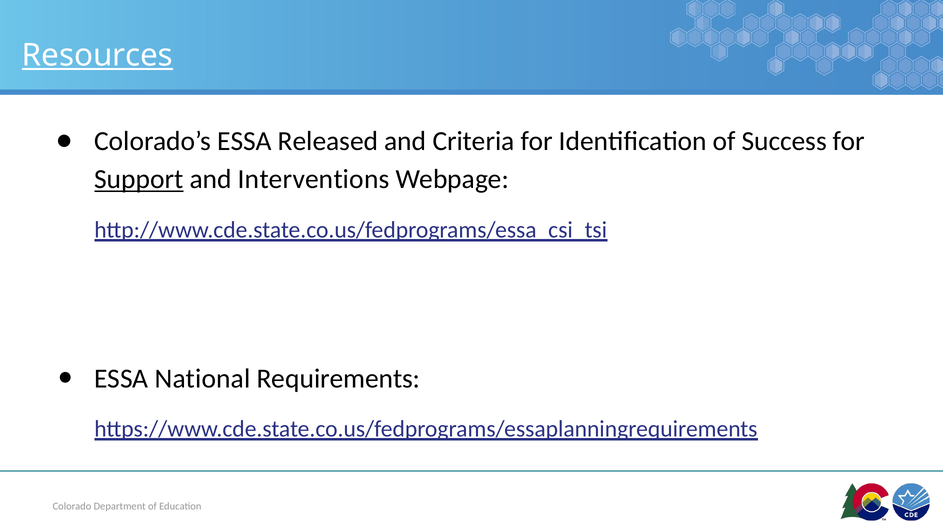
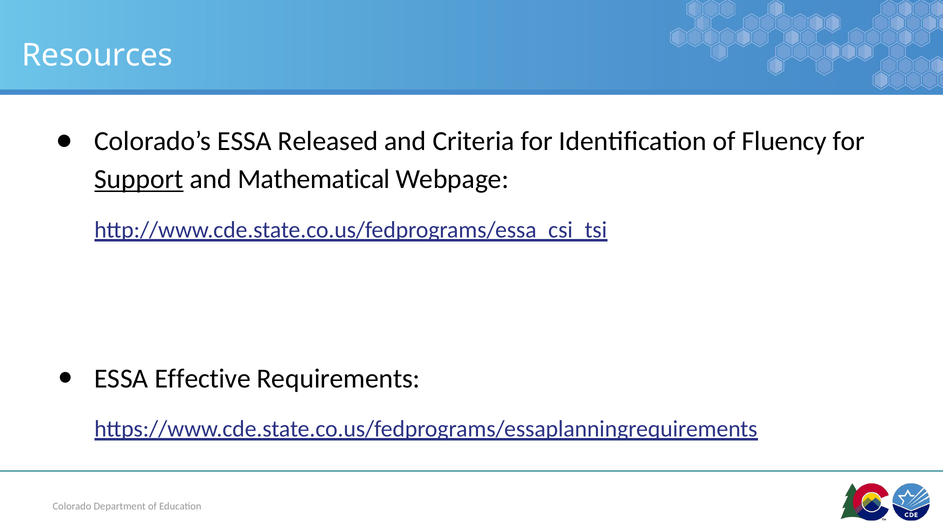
Resources underline: present -> none
Success: Success -> Fluency
Interventions: Interventions -> Mathematical
National: National -> Effective
